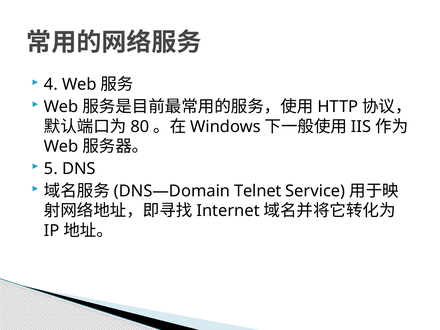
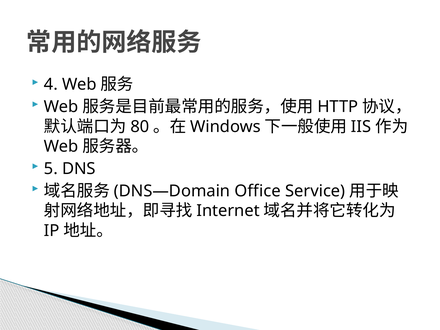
Telnet: Telnet -> Office
